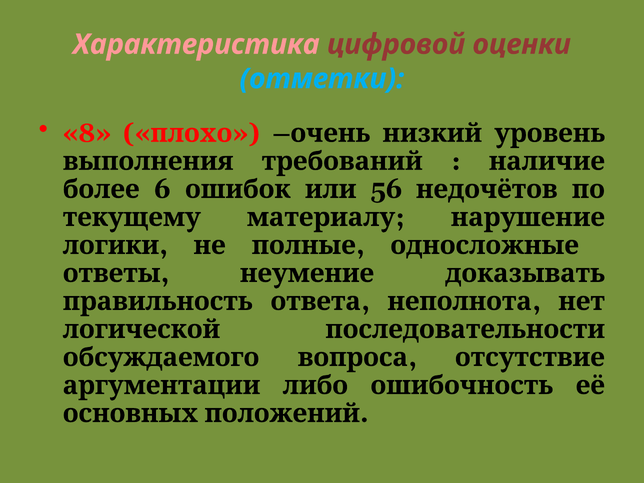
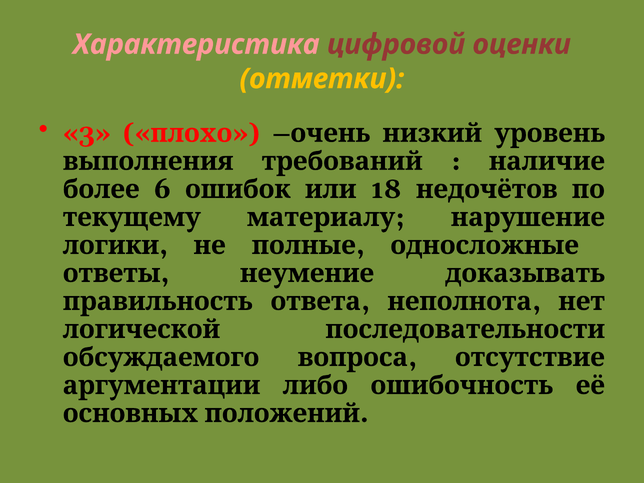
отметки colour: light blue -> yellow
8: 8 -> 3
56: 56 -> 18
